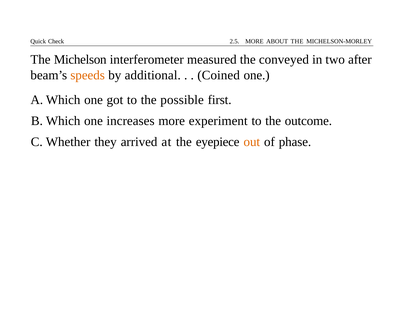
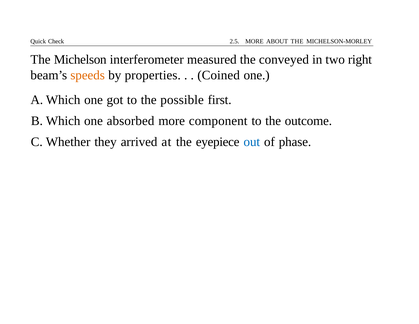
after: after -> right
additional: additional -> properties
increases: increases -> absorbed
experiment: experiment -> component
out colour: orange -> blue
